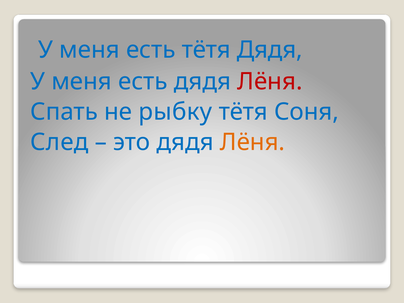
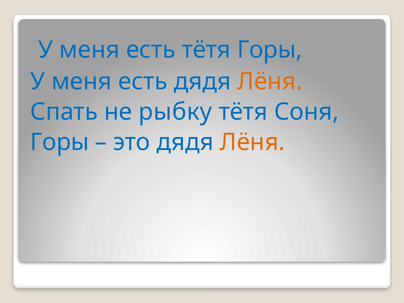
тётя Дядя: Дядя -> Горы
Лёня at (270, 81) colour: red -> orange
След at (59, 142): След -> Горы
